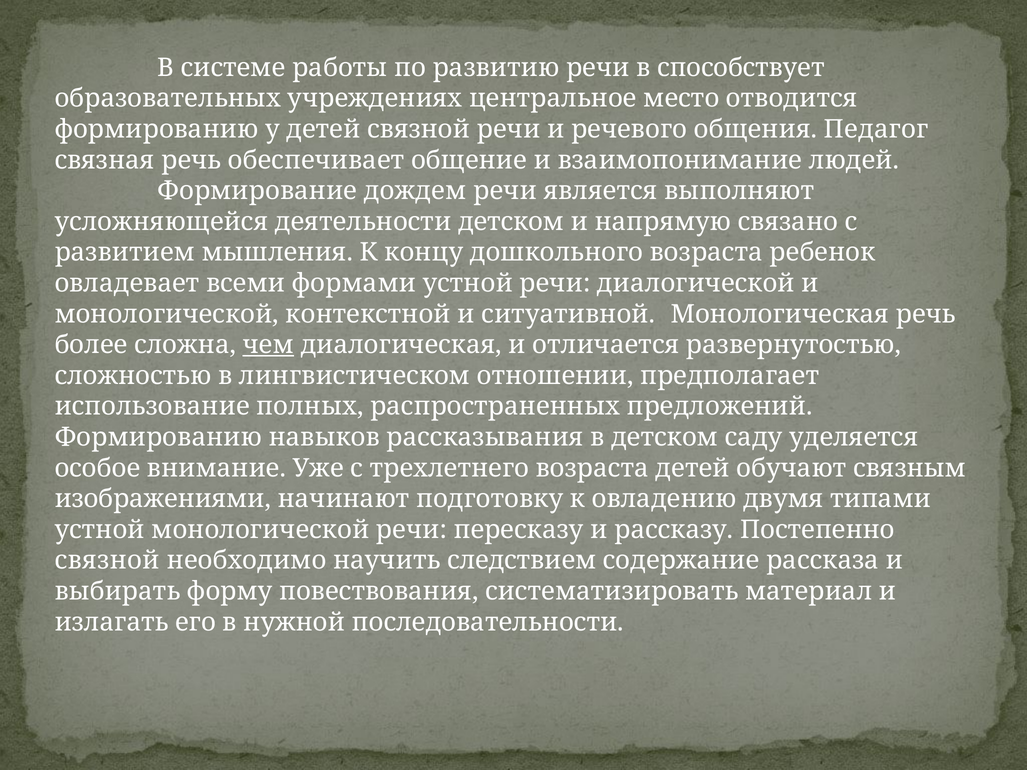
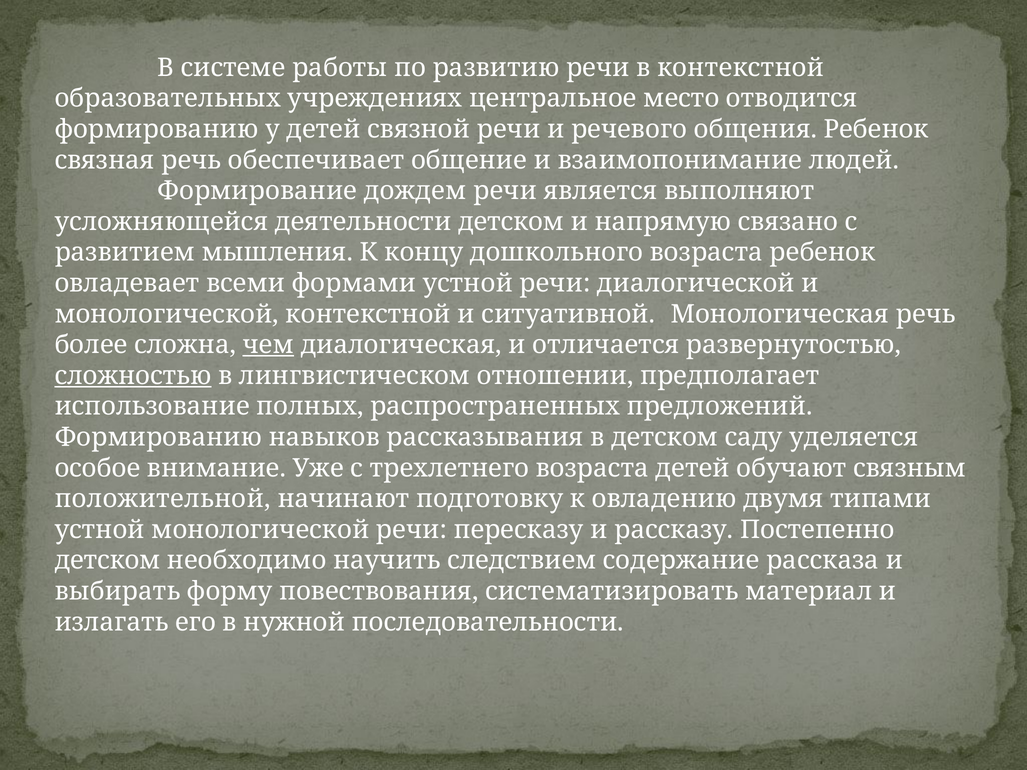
в способствует: способствует -> контекстной
общения Педагог: Педагог -> Ребенок
сложностью underline: none -> present
изображениями: изображениями -> положительной
связной at (107, 561): связной -> детском
